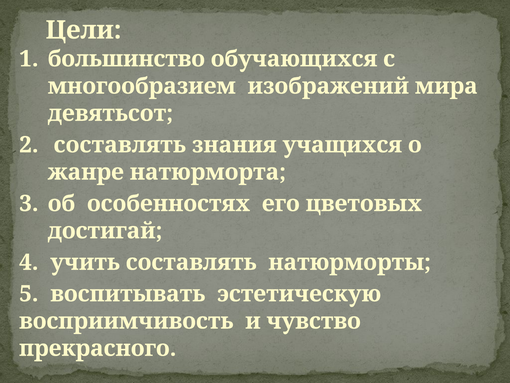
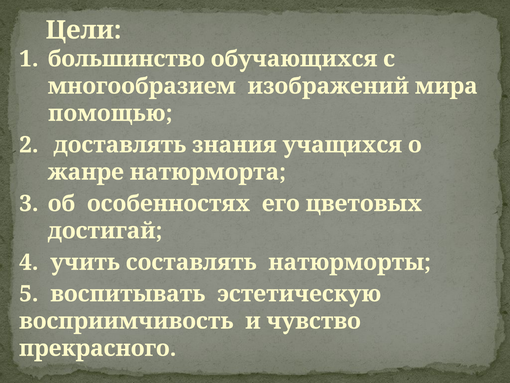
девятьсот: девятьсот -> помощью
составлять at (120, 145): составлять -> доставлять
